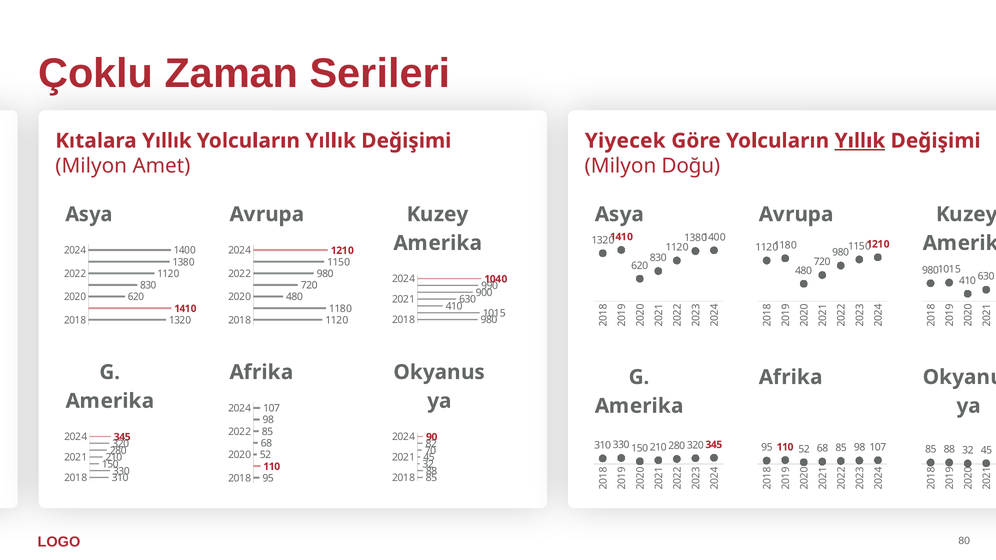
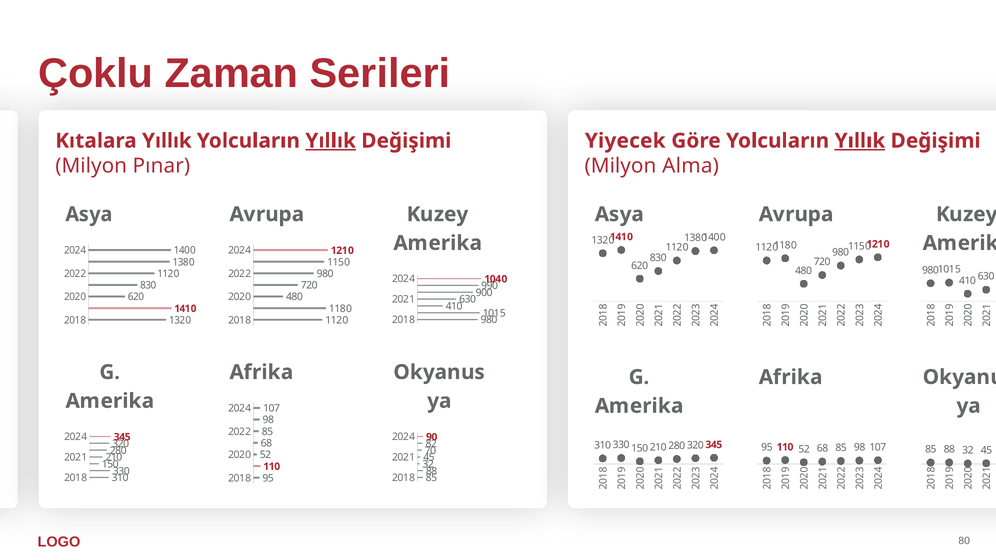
Yıllık at (331, 141) underline: none -> present
Amet: Amet -> Pınar
Doğu: Doğu -> Alma
